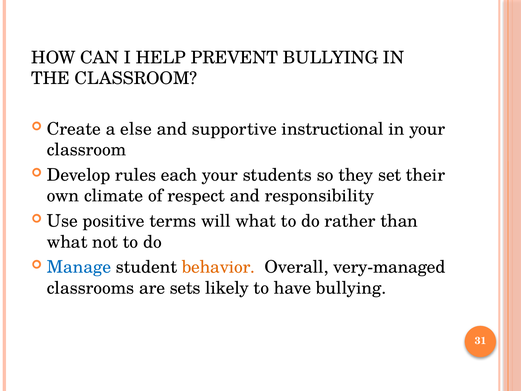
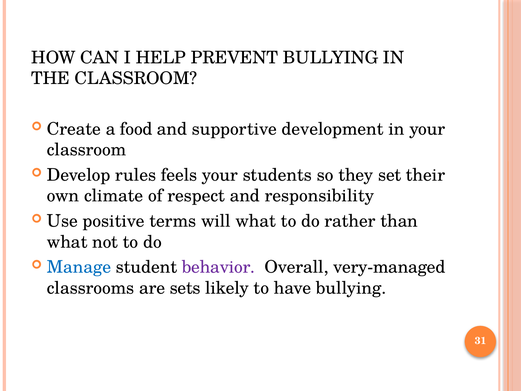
else: else -> food
instructional: instructional -> development
each: each -> feels
behavior colour: orange -> purple
